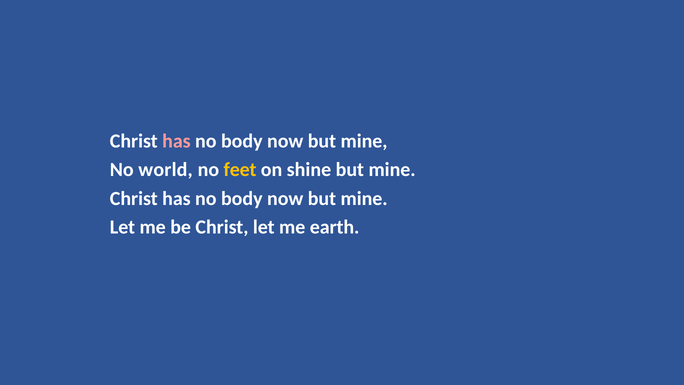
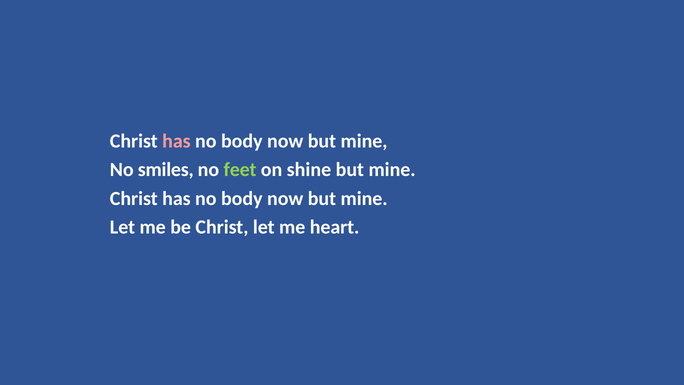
world: world -> smiles
feet colour: yellow -> light green
earth: earth -> heart
